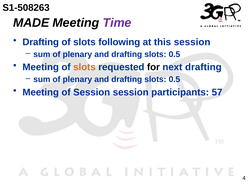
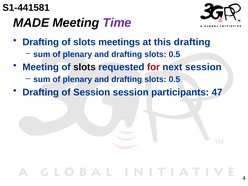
S1-508263: S1-508263 -> S1-441581
following: following -> meetings
this session: session -> drafting
slots at (84, 67) colour: orange -> black
for colour: black -> red
next drafting: drafting -> session
Meeting at (41, 92): Meeting -> Drafting
57: 57 -> 47
